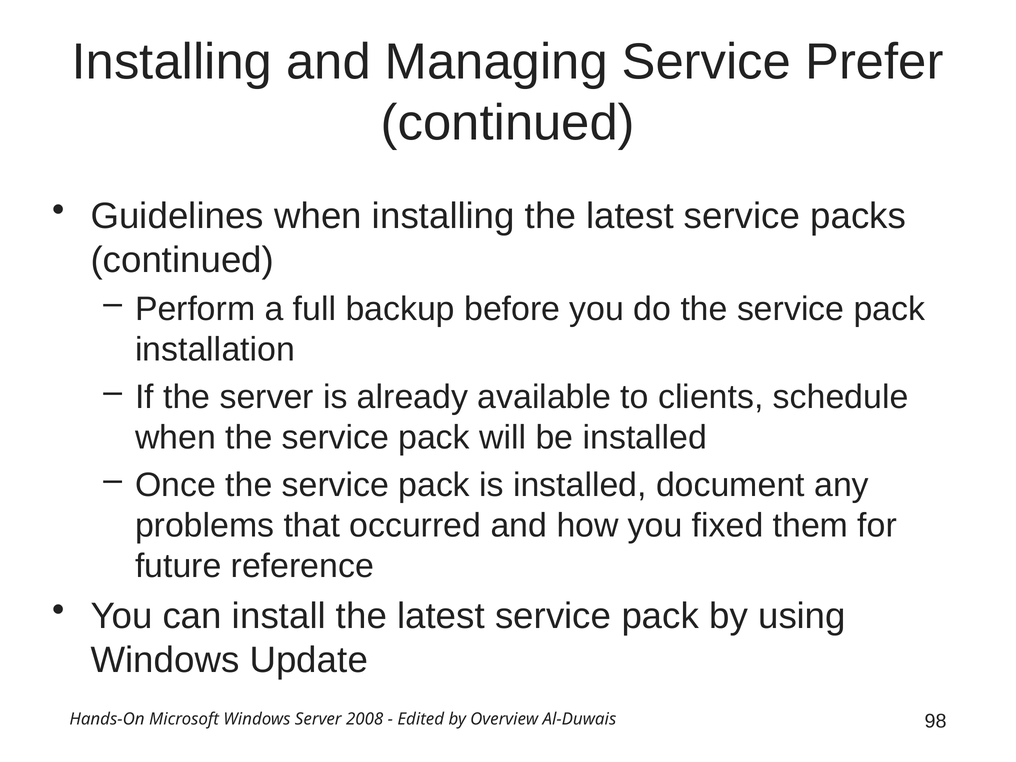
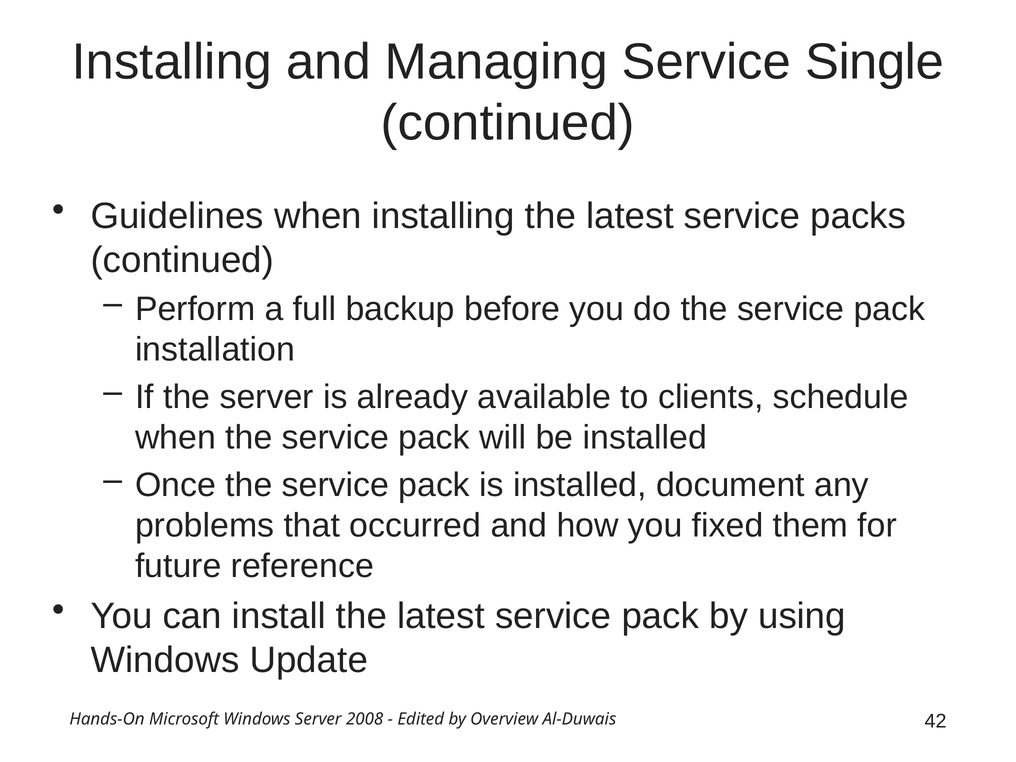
Prefer: Prefer -> Single
98: 98 -> 42
